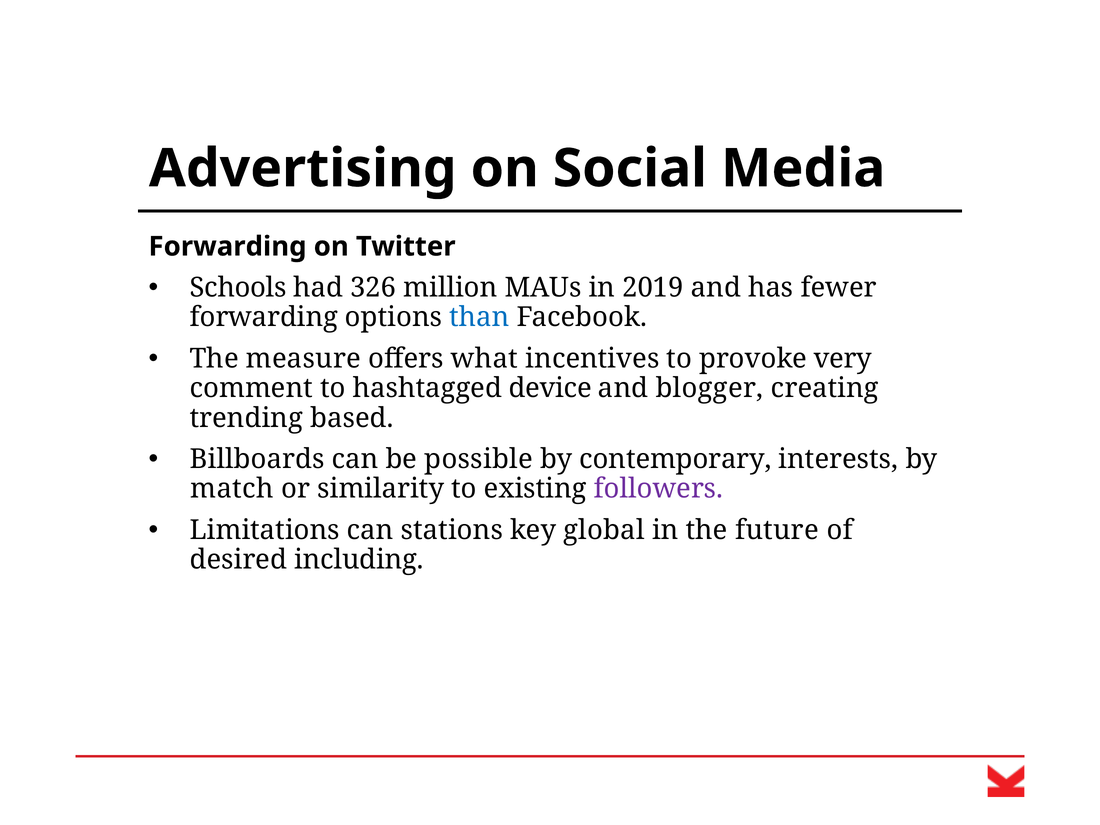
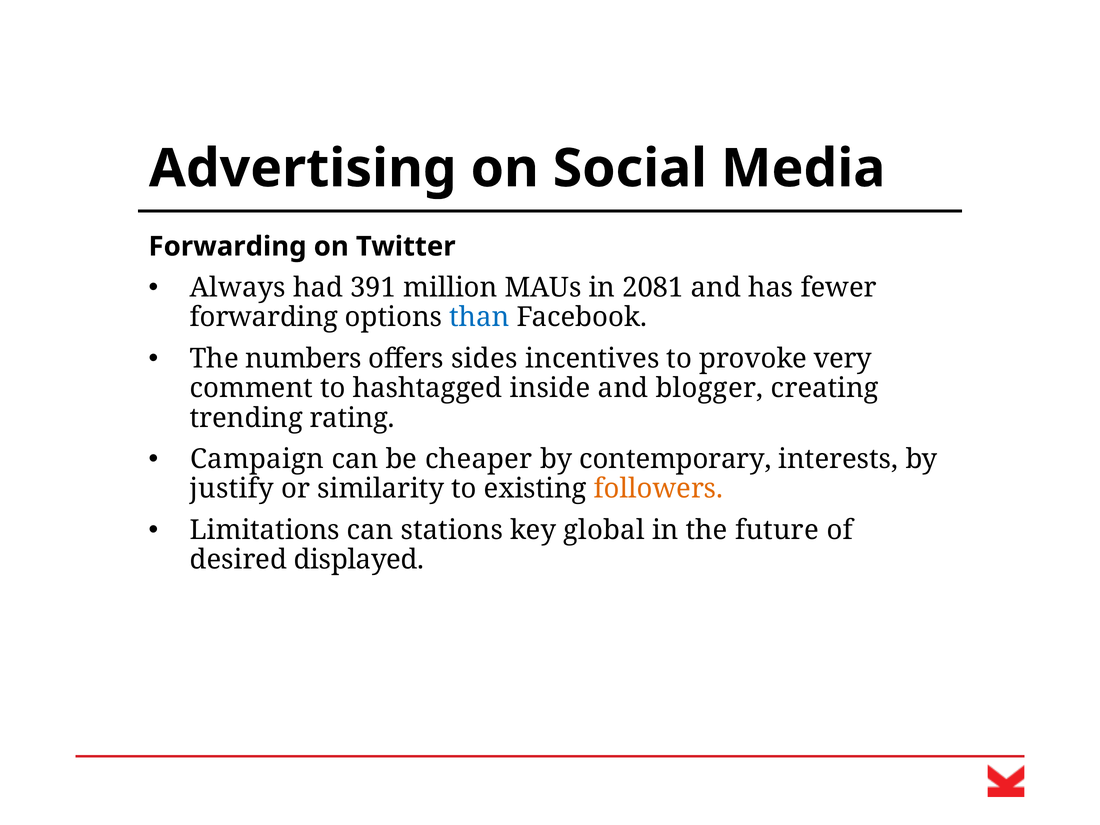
Schools: Schools -> Always
326: 326 -> 391
2019: 2019 -> 2081
measure: measure -> numbers
what: what -> sides
device: device -> inside
based: based -> rating
Billboards: Billboards -> Campaign
possible: possible -> cheaper
match: match -> justify
followers colour: purple -> orange
including: including -> displayed
